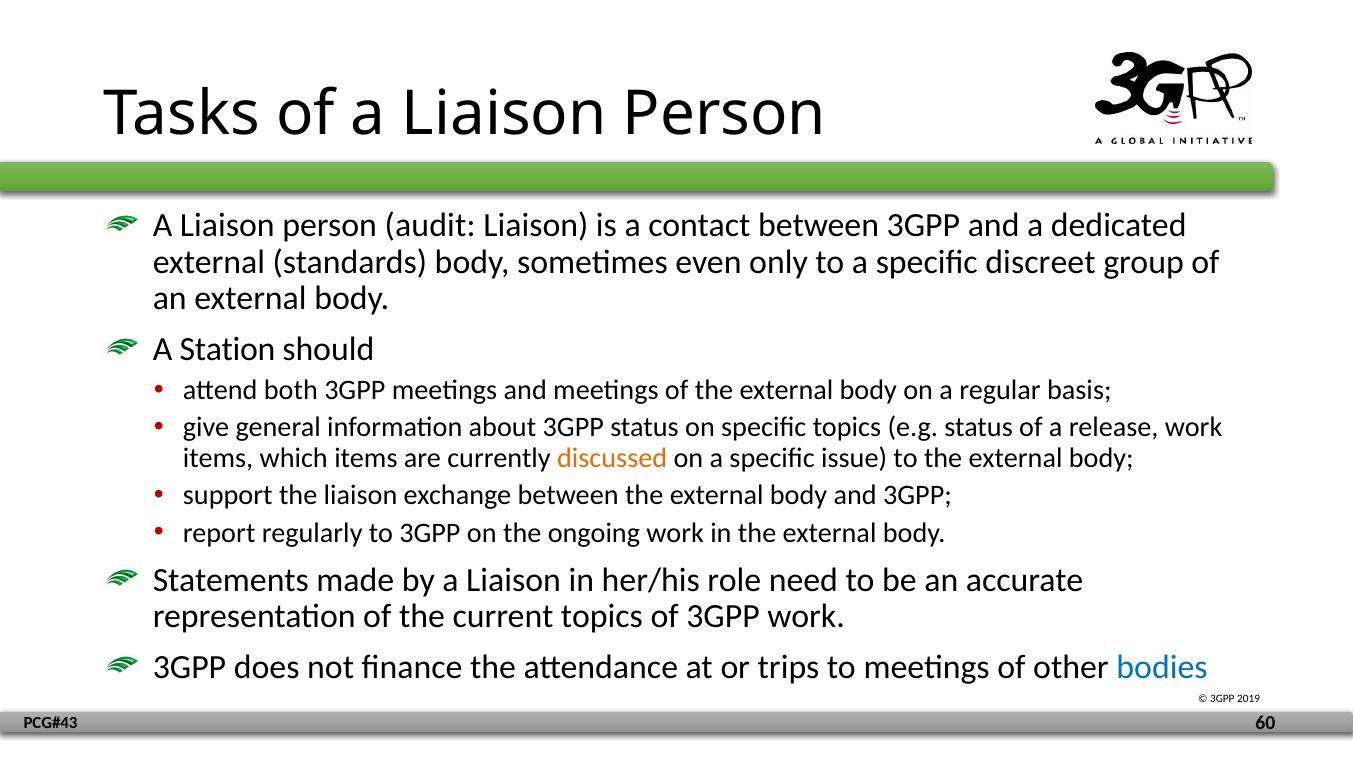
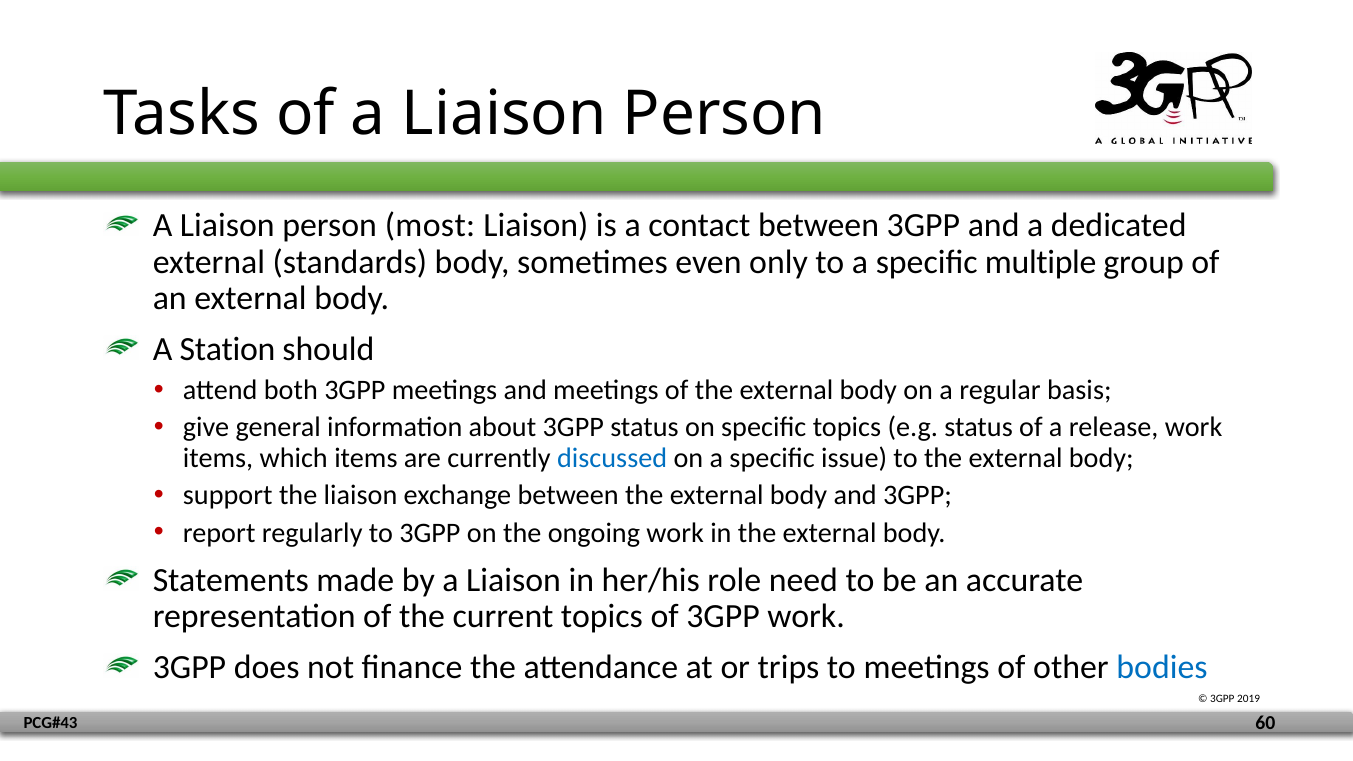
audit: audit -> most
discreet: discreet -> multiple
discussed colour: orange -> blue
